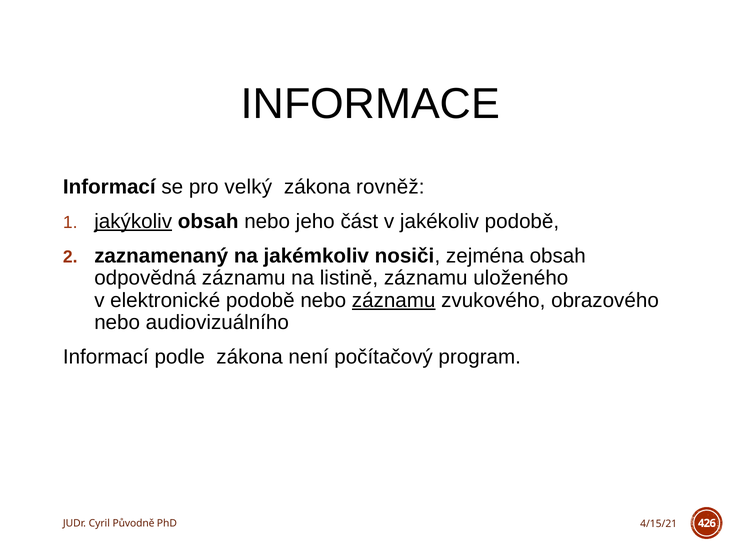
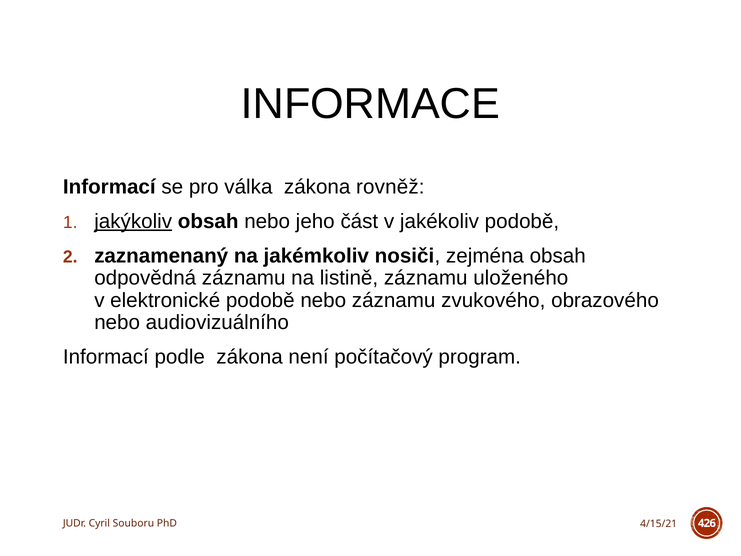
velký: velký -> válka
záznamu at (394, 300) underline: present -> none
Původně: Původně -> Souboru
